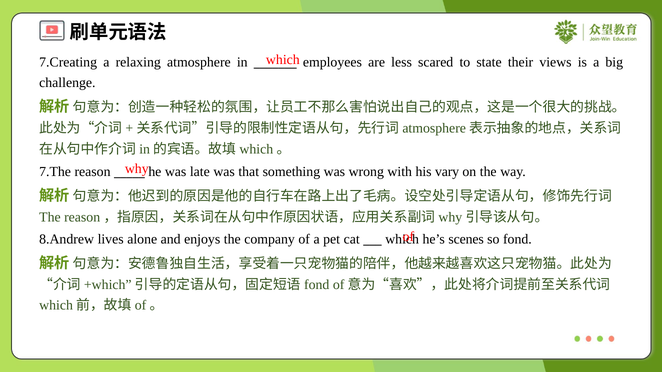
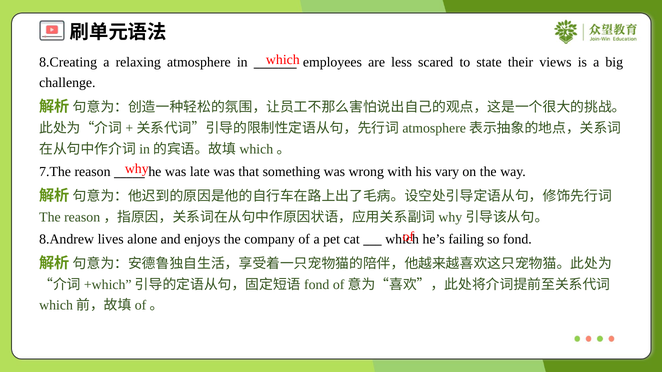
7.Creating: 7.Creating -> 8.Creating
scenes: scenes -> failing
